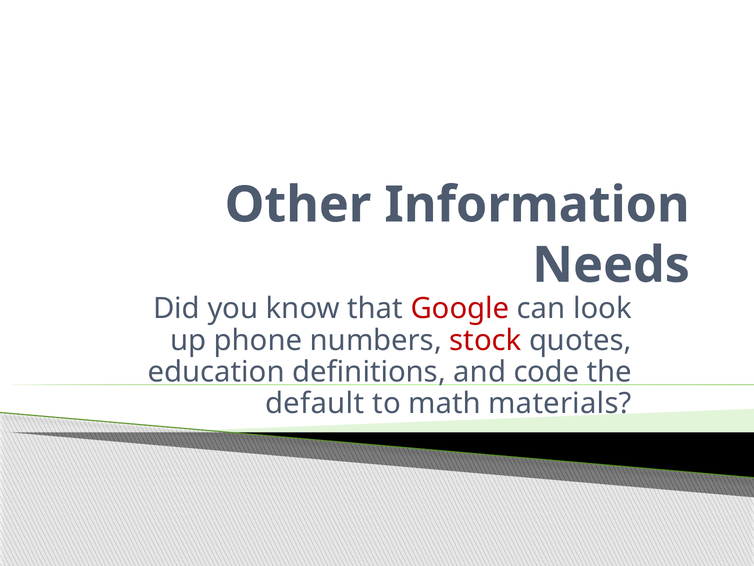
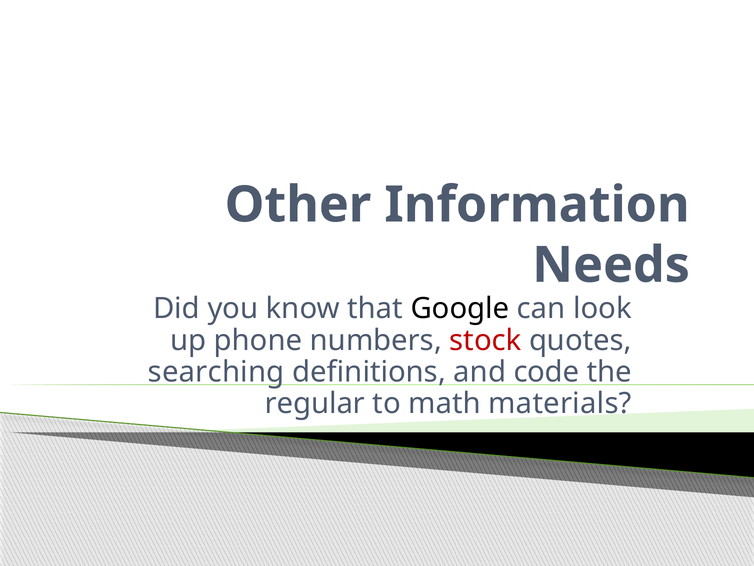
Google colour: red -> black
education: education -> searching
default: default -> regular
